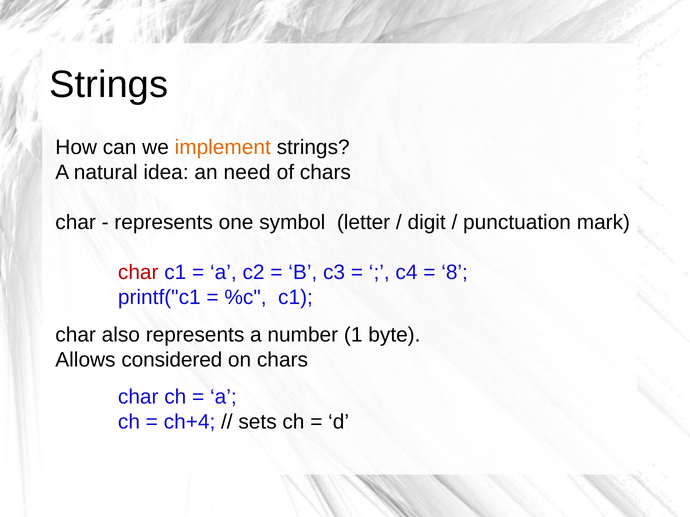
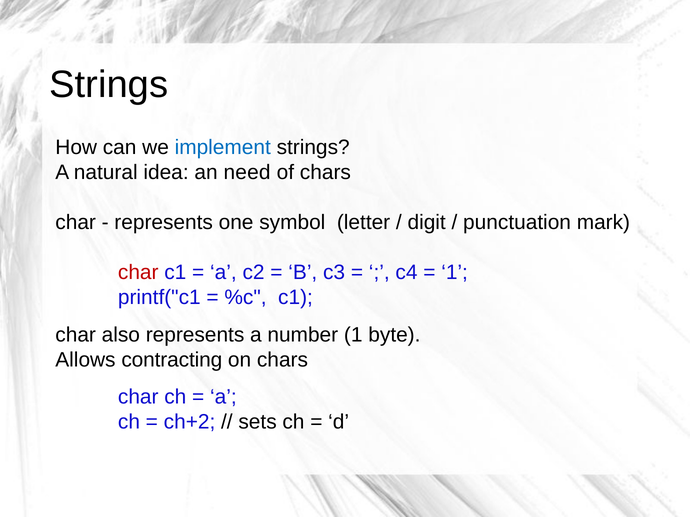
implement colour: orange -> blue
8 at (455, 273): 8 -> 1
considered: considered -> contracting
ch+4: ch+4 -> ch+2
